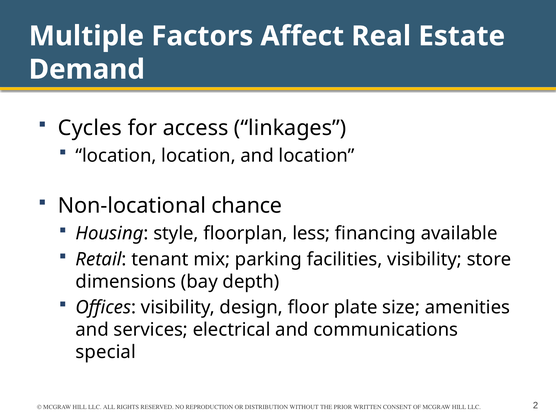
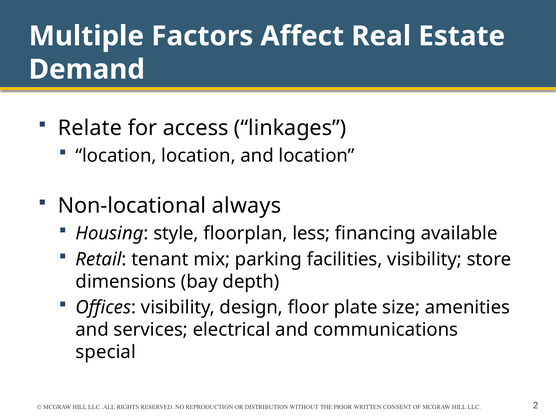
Cycles: Cycles -> Relate
chance: chance -> always
